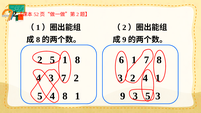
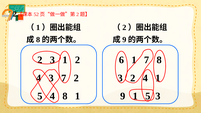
5 at (52, 60): 5 -> 3
1 8: 8 -> 2
9 3: 3 -> 1
